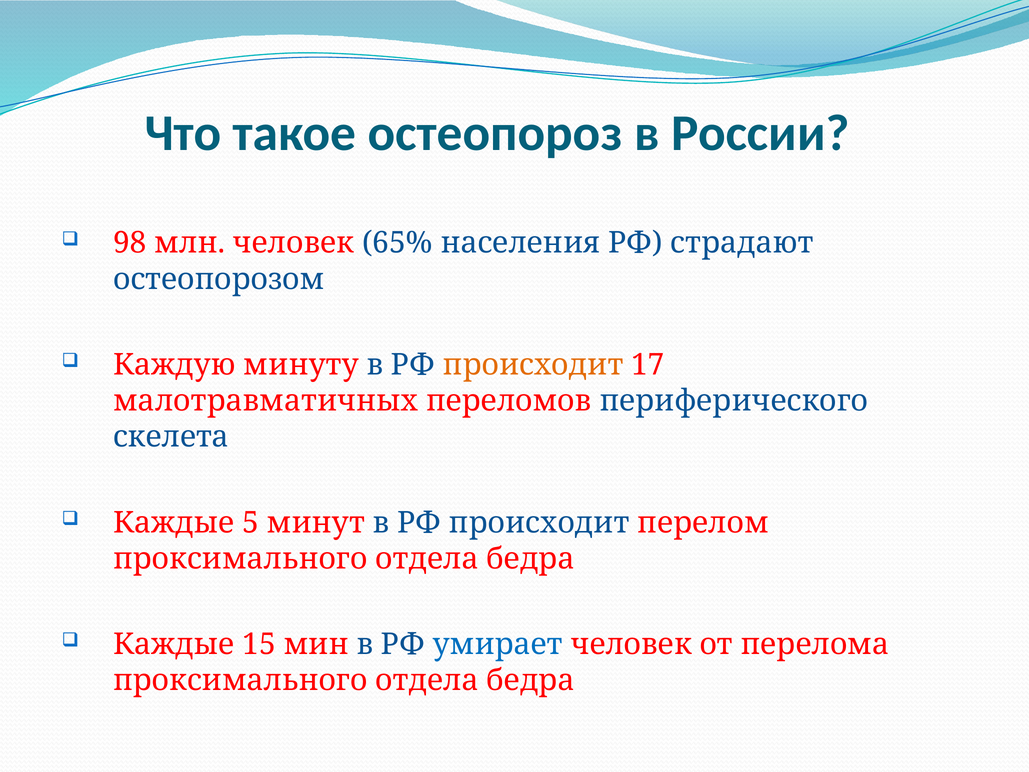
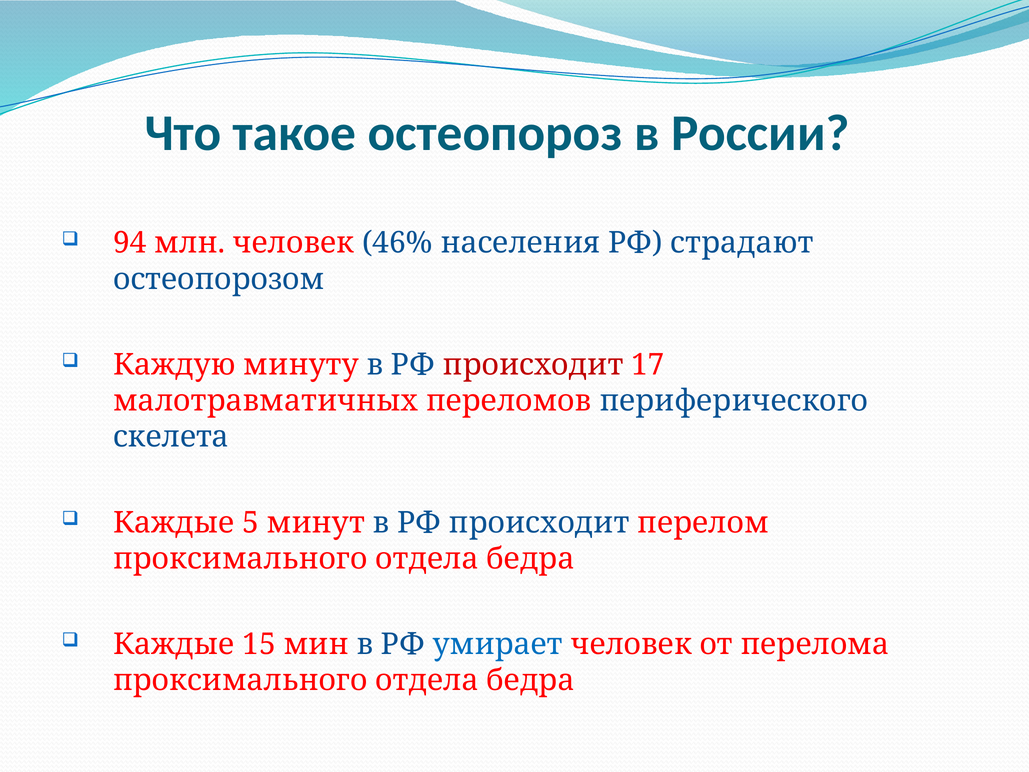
98: 98 -> 94
65%: 65% -> 46%
происходит at (533, 365) colour: orange -> red
